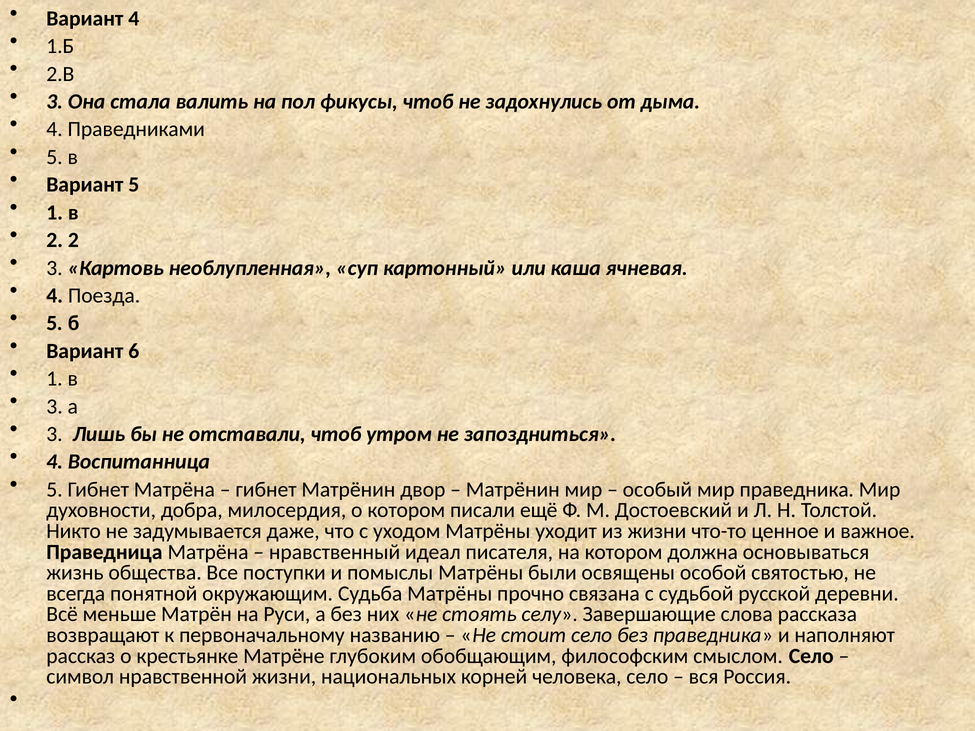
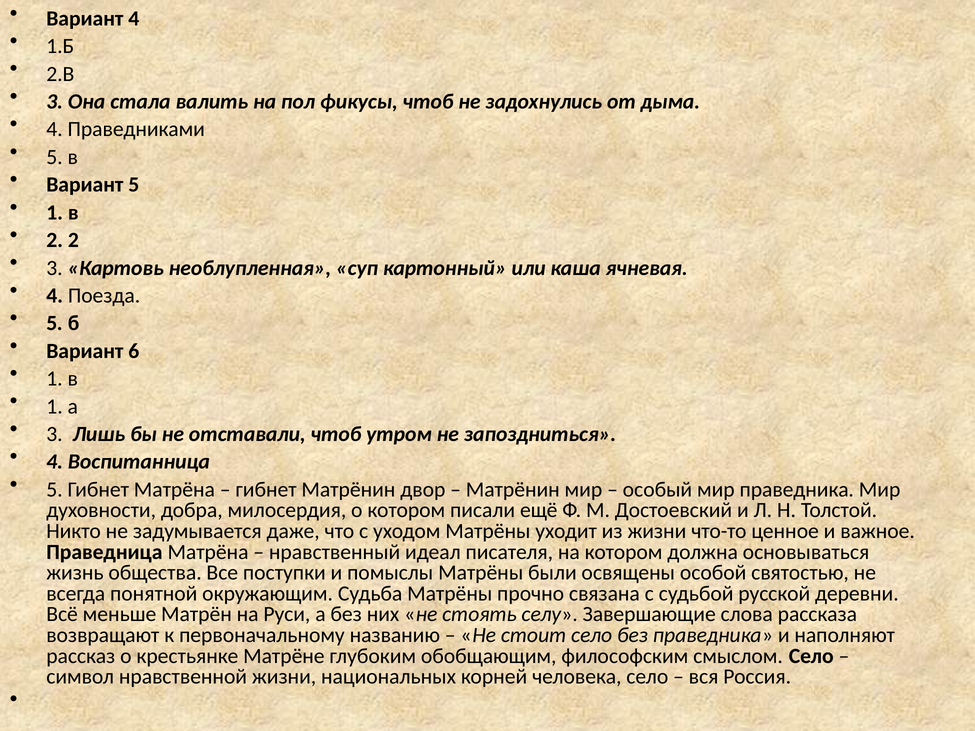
3 at (55, 407): 3 -> 1
